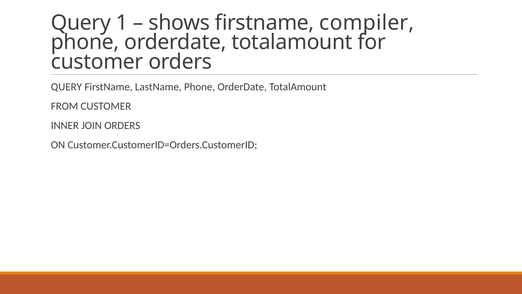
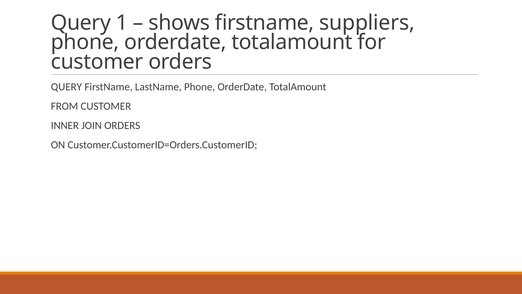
compiler: compiler -> suppliers
